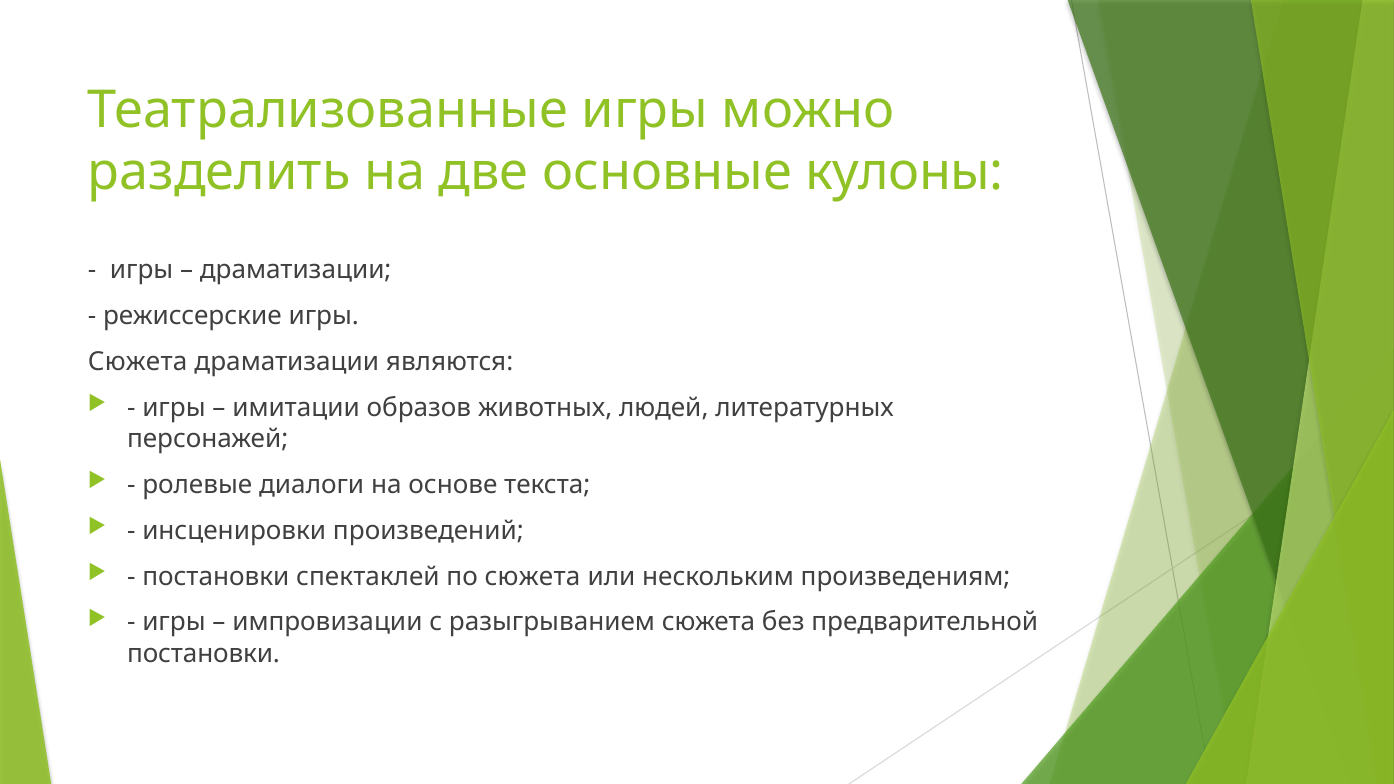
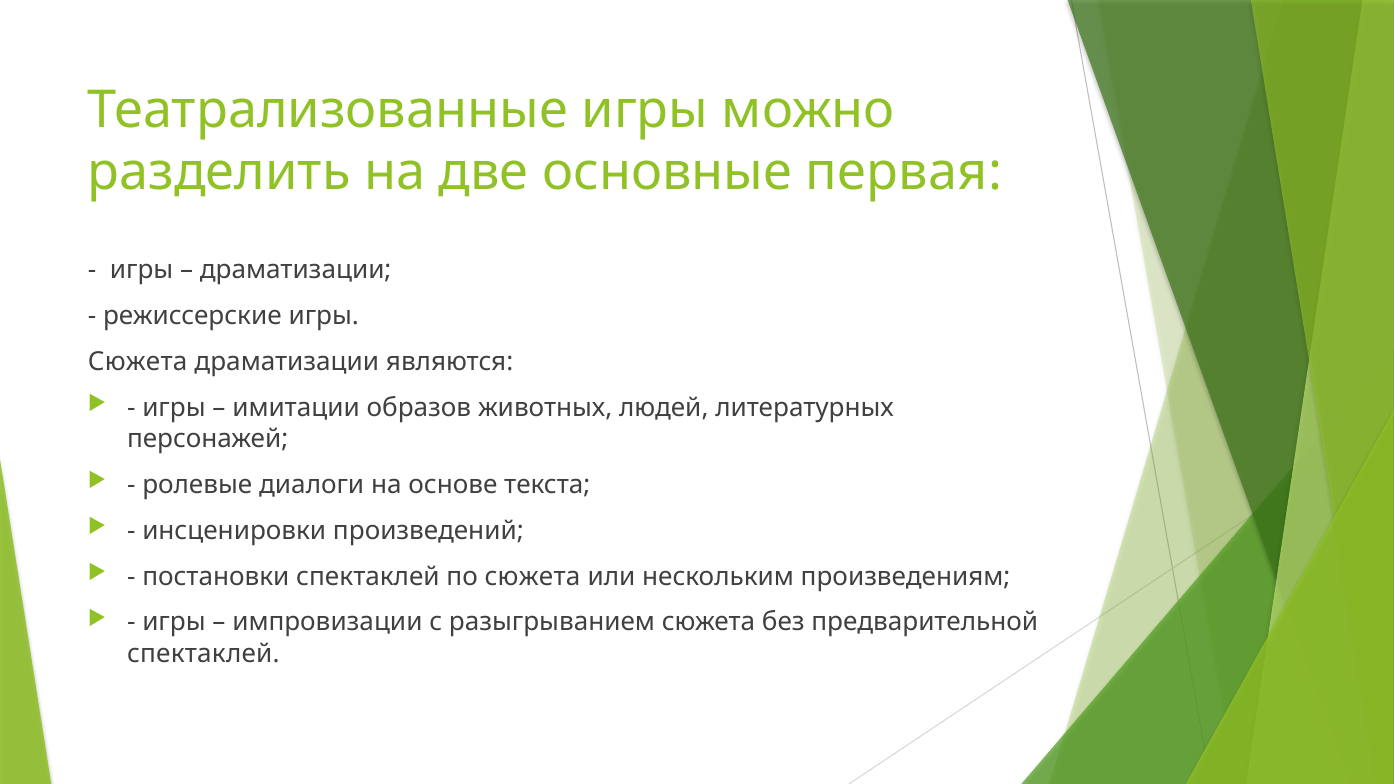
кулоны: кулоны -> первая
постановки at (204, 654): постановки -> спектаклей
